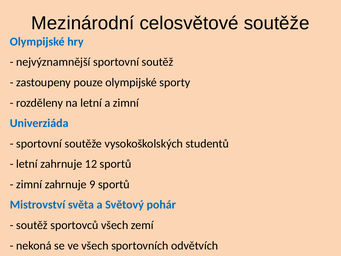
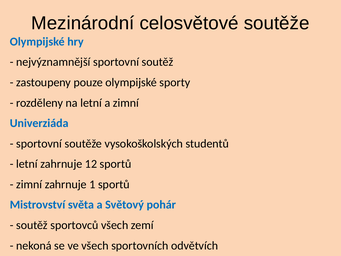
9: 9 -> 1
